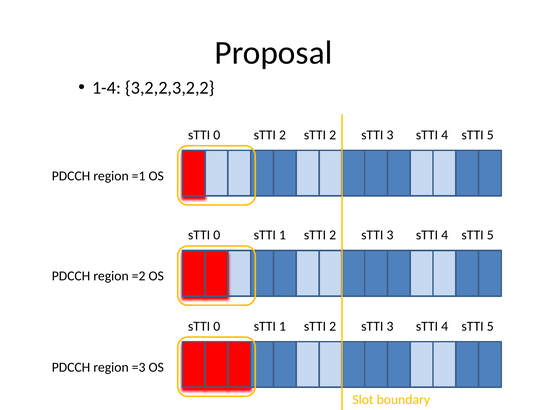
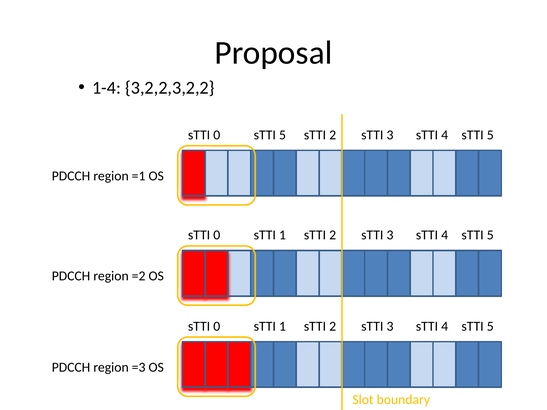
2 at (283, 135): 2 -> 5
